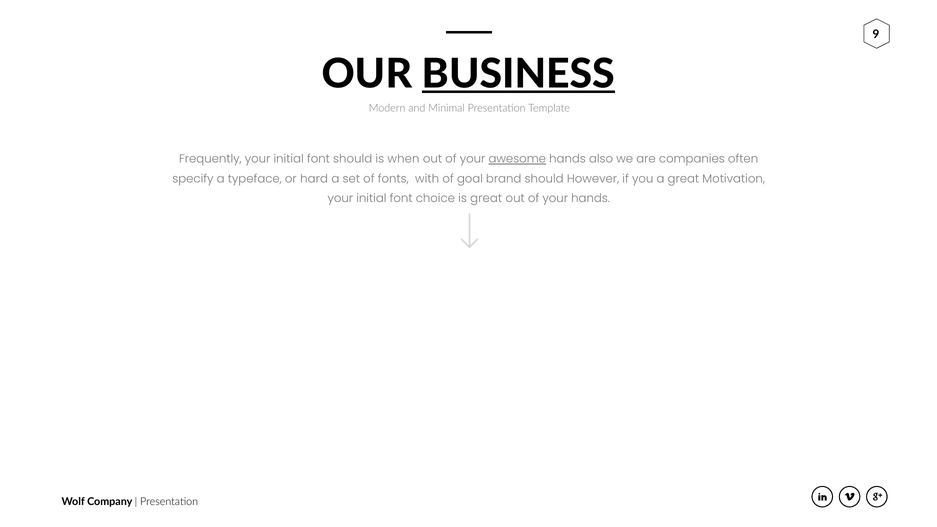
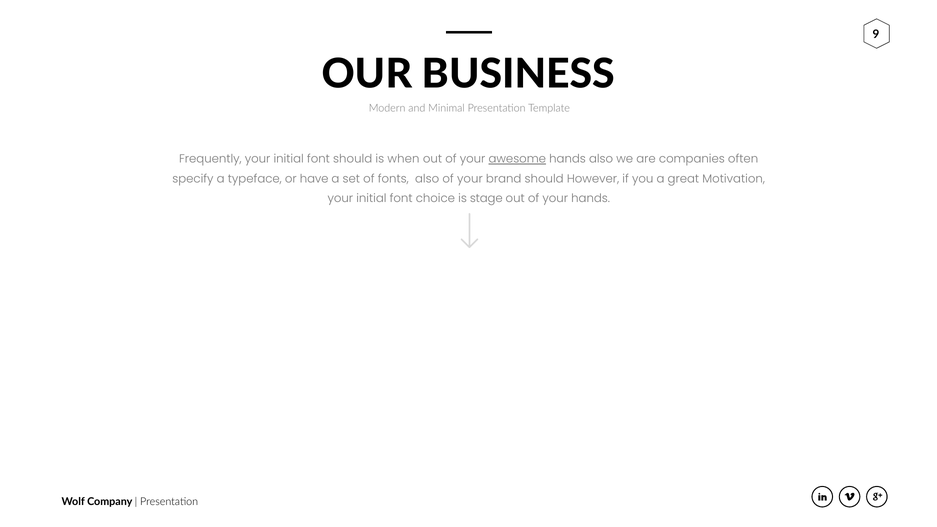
BUSINESS underline: present -> none
hard: hard -> have
fonts with: with -> also
goal at (470, 179): goal -> your
is great: great -> stage
